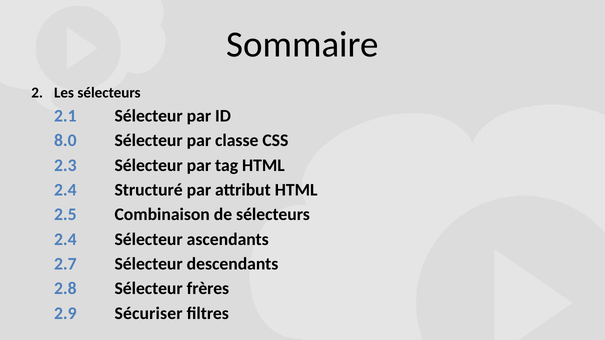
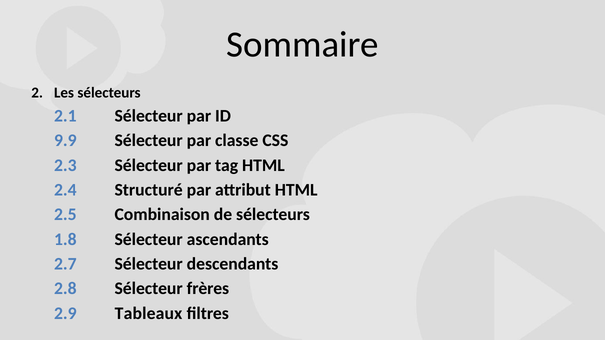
8.0: 8.0 -> 9.9
2.4 at (65, 239): 2.4 -> 1.8
Sécuriser: Sécuriser -> Tableaux
